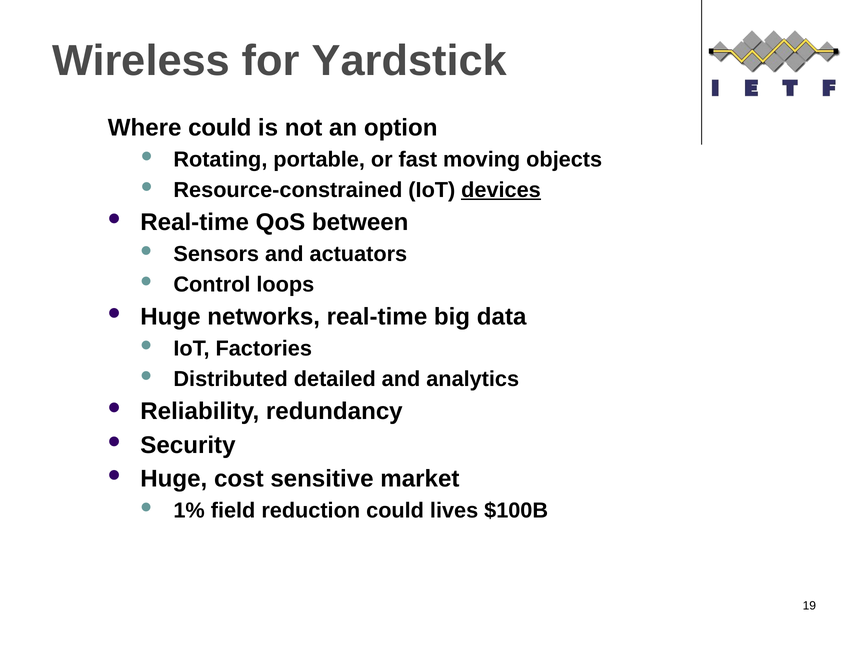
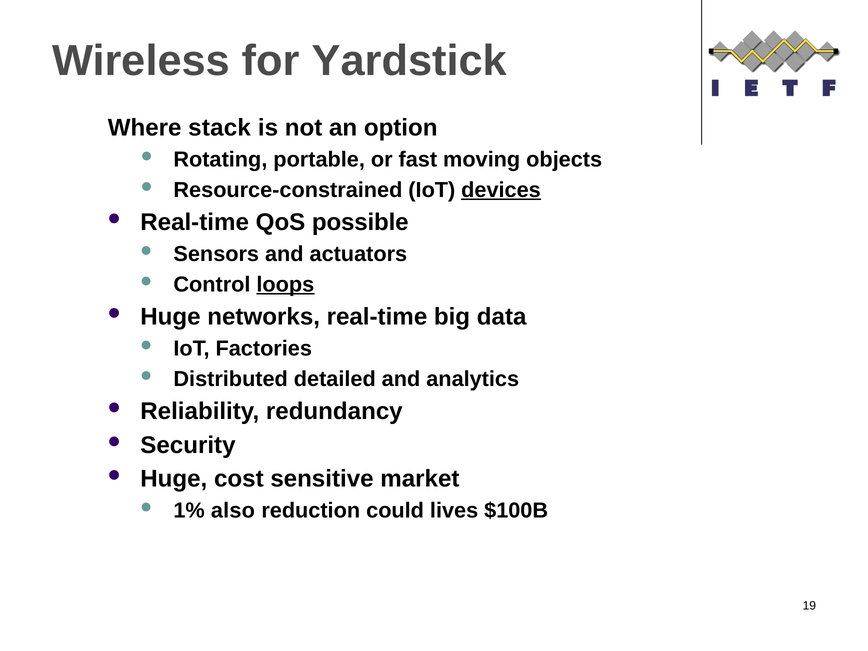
Where could: could -> stack
between: between -> possible
loops underline: none -> present
field: field -> also
